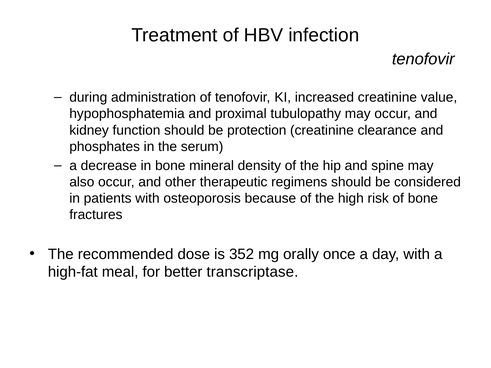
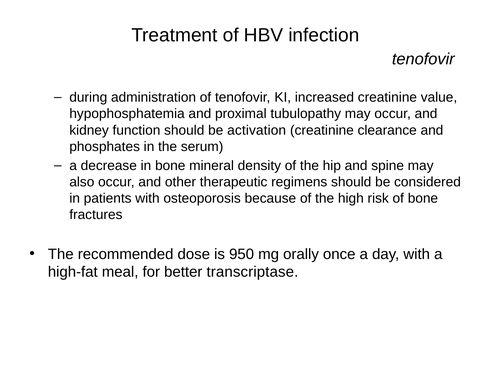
protection: protection -> activation
352: 352 -> 950
